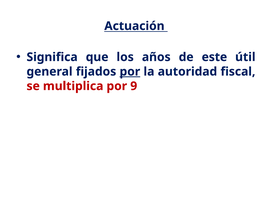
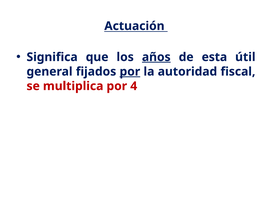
años underline: none -> present
este: este -> esta
9: 9 -> 4
